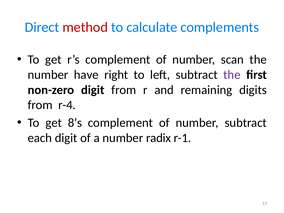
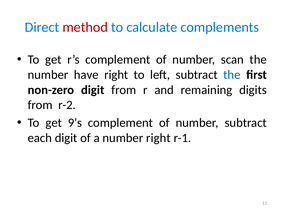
the at (232, 75) colour: purple -> blue
r-4: r-4 -> r-2
8’s: 8’s -> 9’s
number radix: radix -> right
